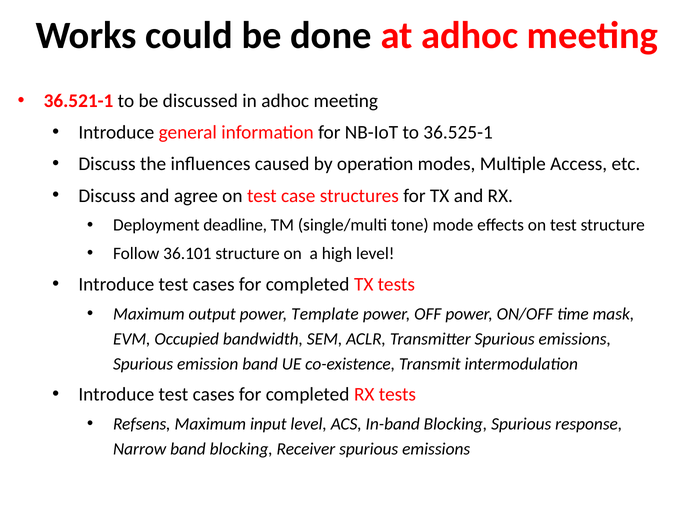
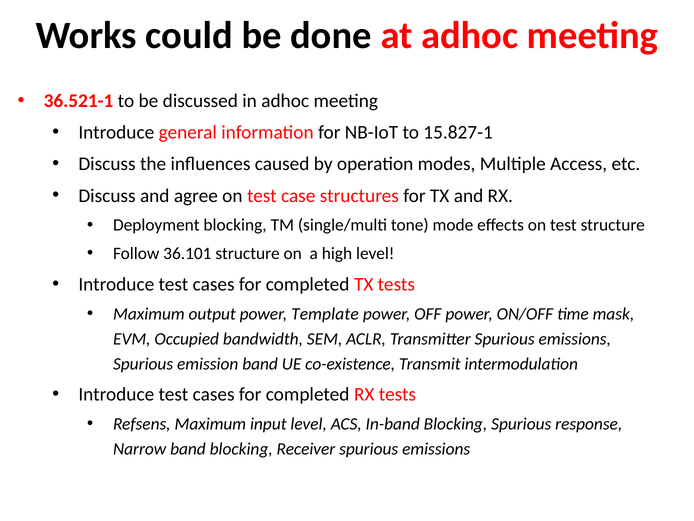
36.525-1: 36.525-1 -> 15.827-1
Deployment deadline: deadline -> blocking
